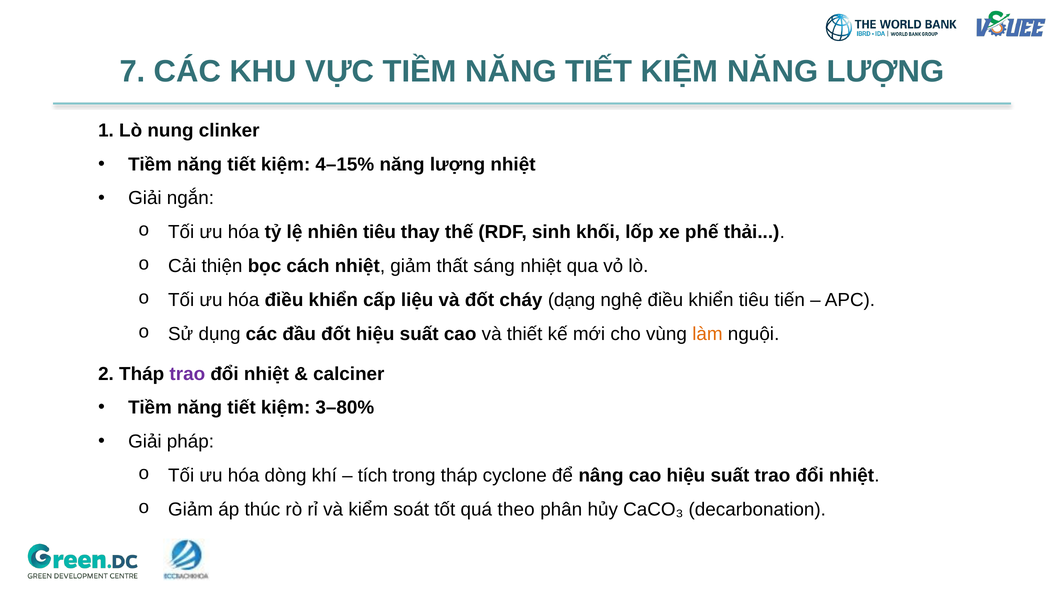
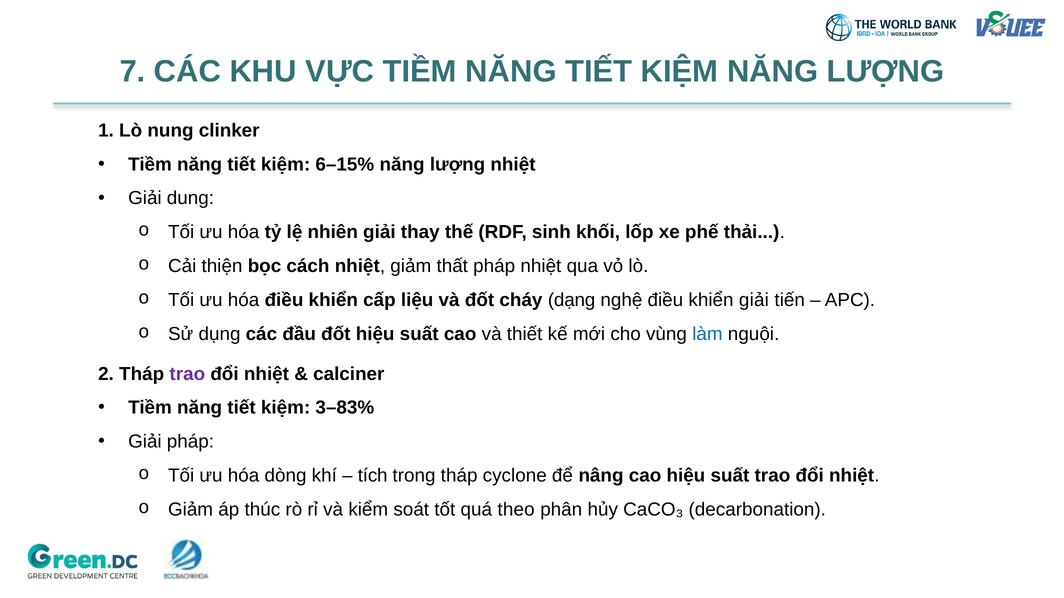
4–15%: 4–15% -> 6–15%
ngắn: ngắn -> dung
nhiên tiêu: tiêu -> giải
thất sáng: sáng -> pháp
khiển tiêu: tiêu -> giải
làm colour: orange -> blue
3–80%: 3–80% -> 3–83%
